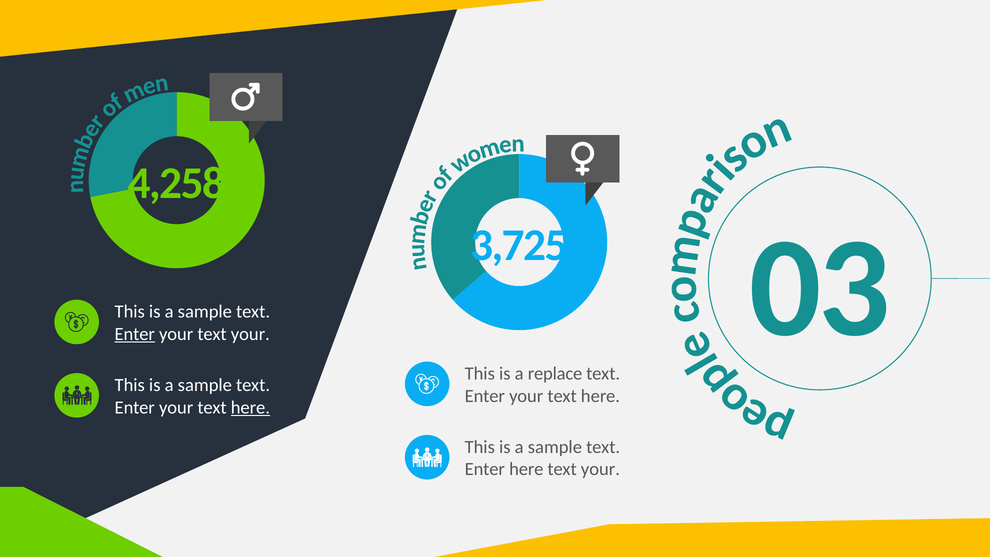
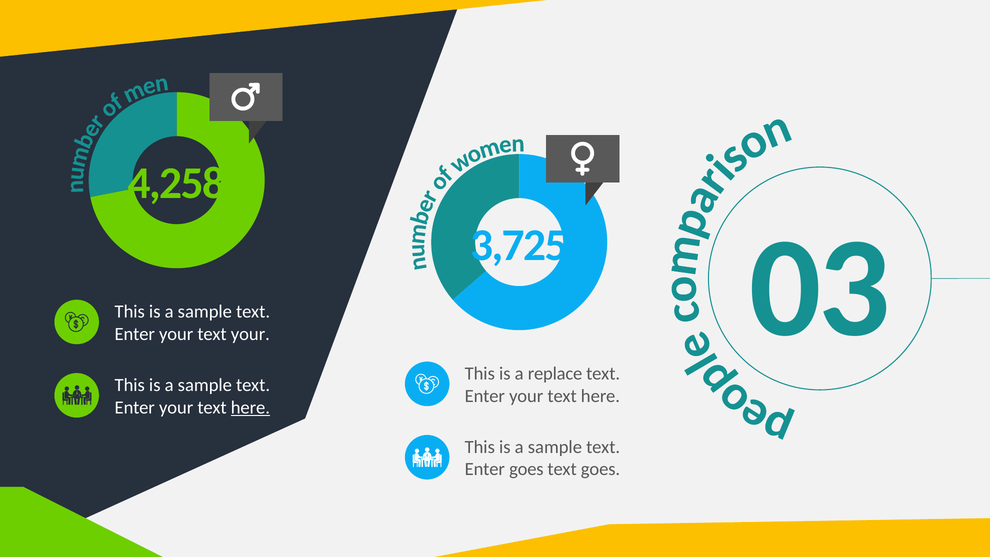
Enter at (135, 334) underline: present -> none
Enter here: here -> goes
your at (600, 469): your -> goes
